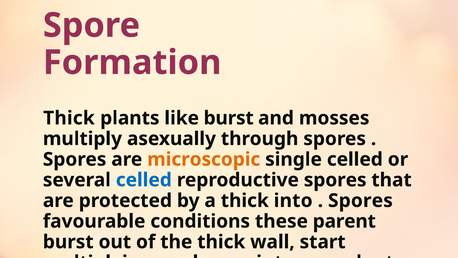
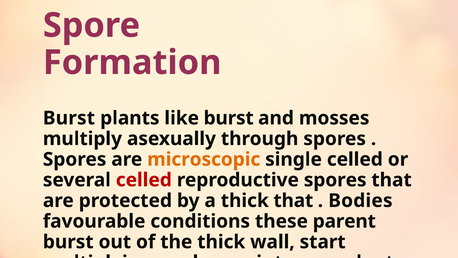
Thick at (69, 118): Thick -> Burst
celled at (144, 180) colour: blue -> red
thick into: into -> that
Spores at (360, 200): Spores -> Bodies
